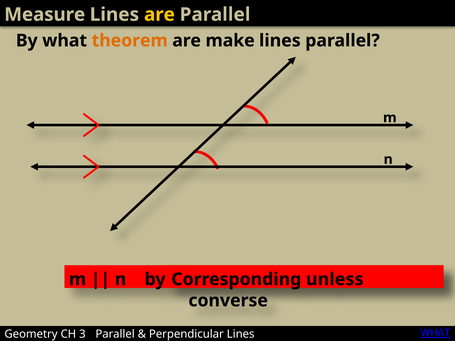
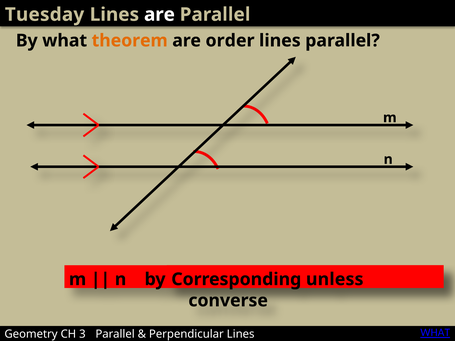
Measure: Measure -> Tuesday
are at (159, 15) colour: yellow -> white
make: make -> order
